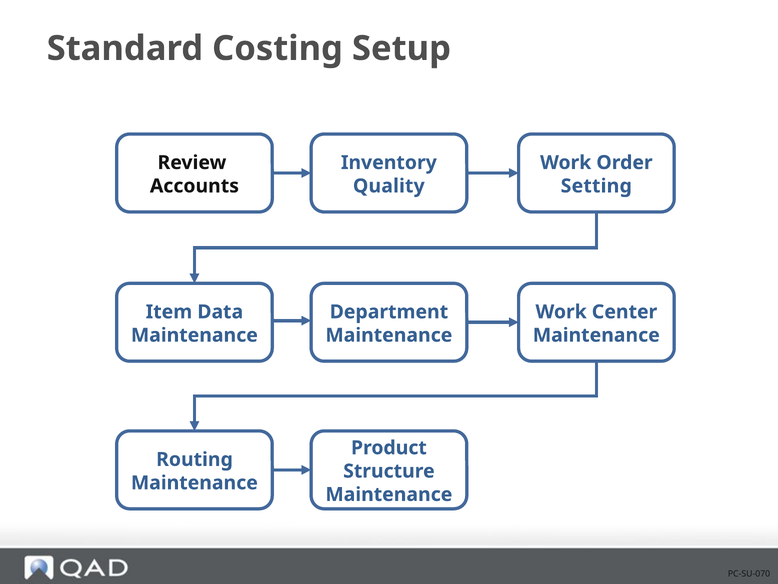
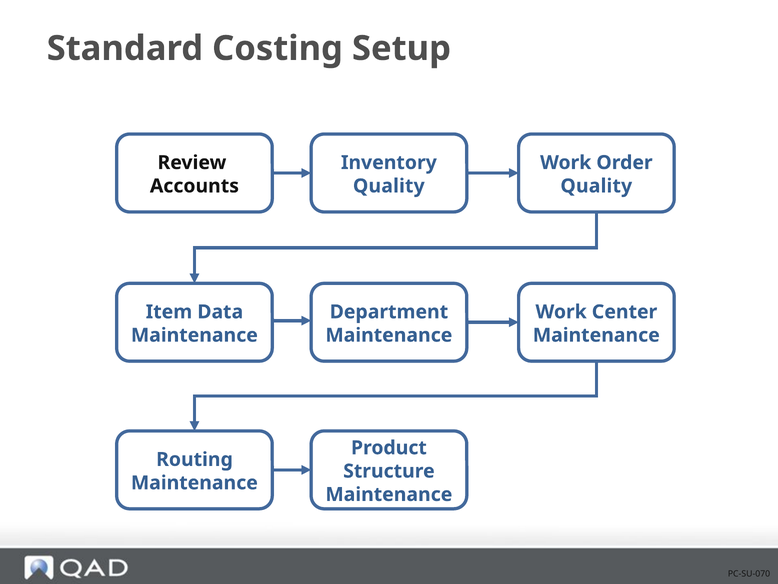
Setting at (596, 186): Setting -> Quality
